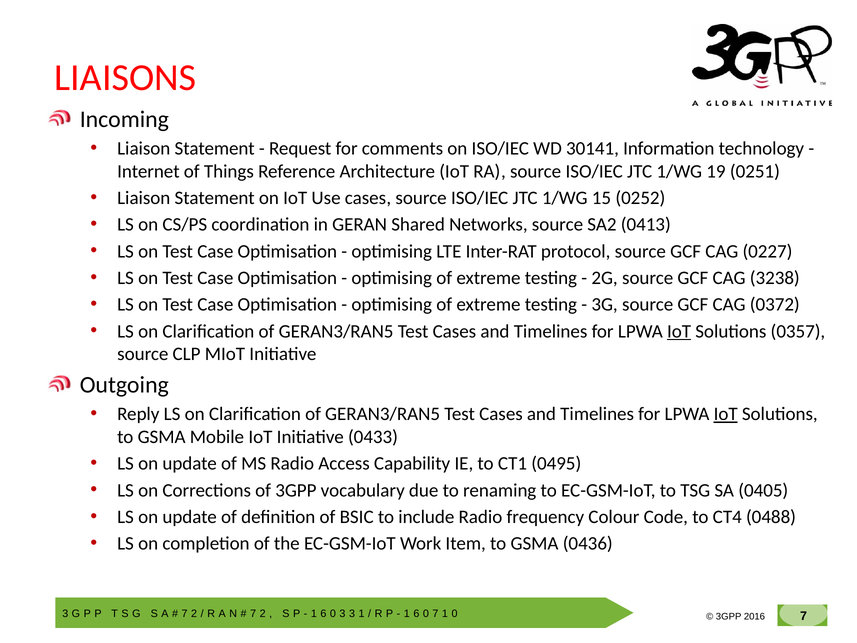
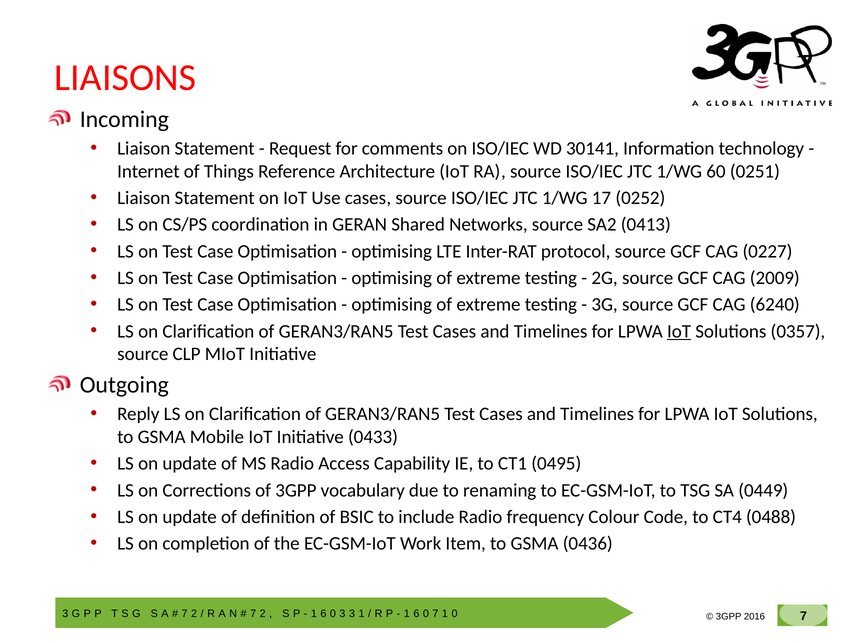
19: 19 -> 60
15: 15 -> 17
3238: 3238 -> 2009
0372: 0372 -> 6240
IoT at (726, 414) underline: present -> none
0405: 0405 -> 0449
